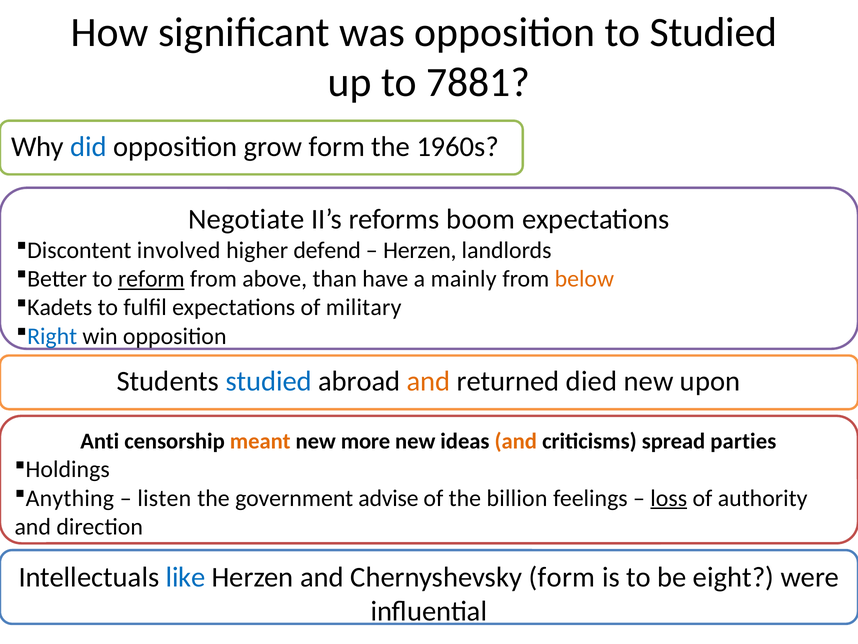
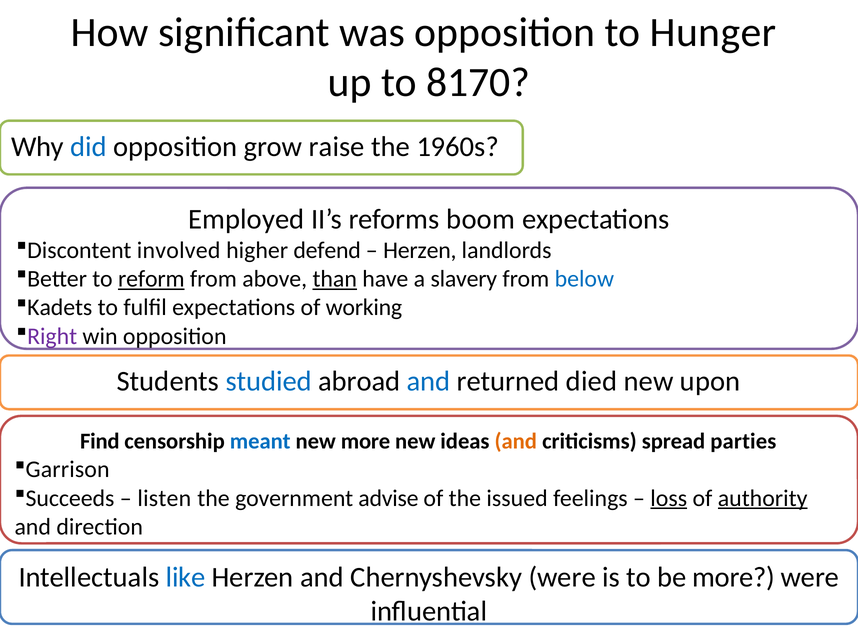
to Studied: Studied -> Hunger
7881: 7881 -> 8170
grow form: form -> raise
Negotiate: Negotiate -> Employed
than underline: none -> present
mainly: mainly -> slavery
below colour: orange -> blue
military: military -> working
Right colour: blue -> purple
and at (429, 381) colour: orange -> blue
Anti: Anti -> Find
meant colour: orange -> blue
Holdings: Holdings -> Garrison
Anything: Anything -> Succeeds
billion: billion -> issued
authority underline: none -> present
Chernyshevsky form: form -> were
be eight: eight -> more
